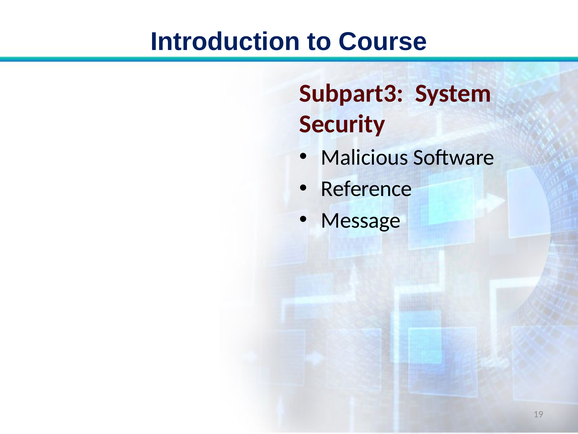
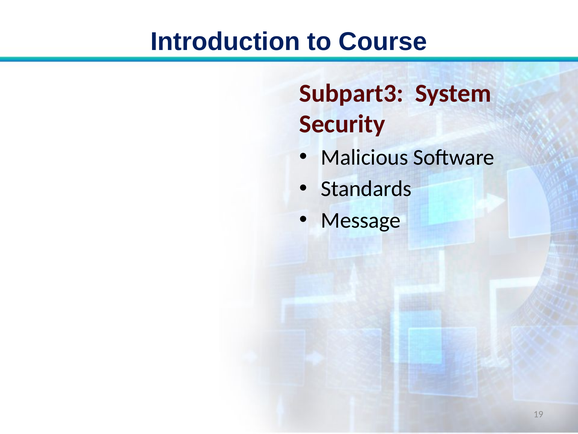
Reference: Reference -> Standards
